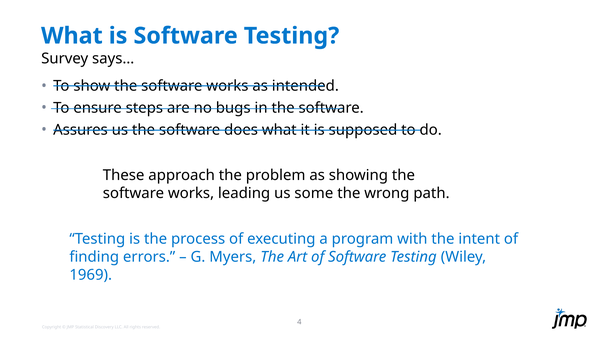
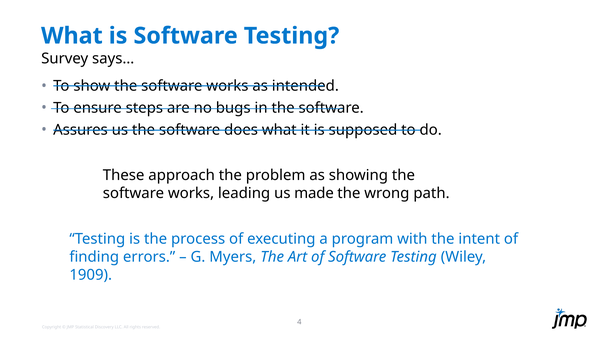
some: some -> made
1969: 1969 -> 1909
